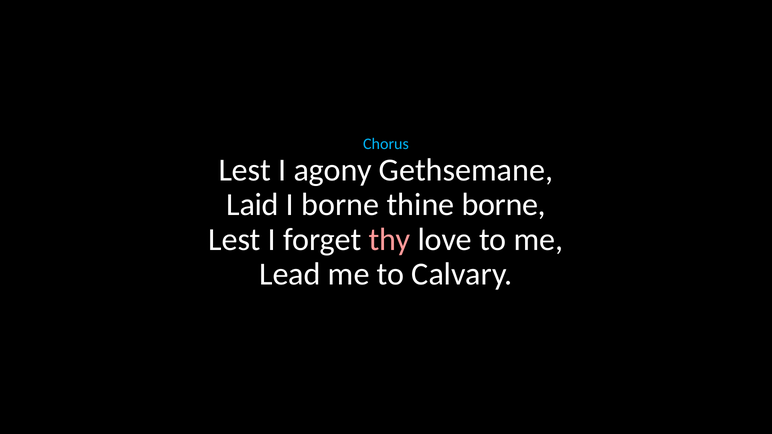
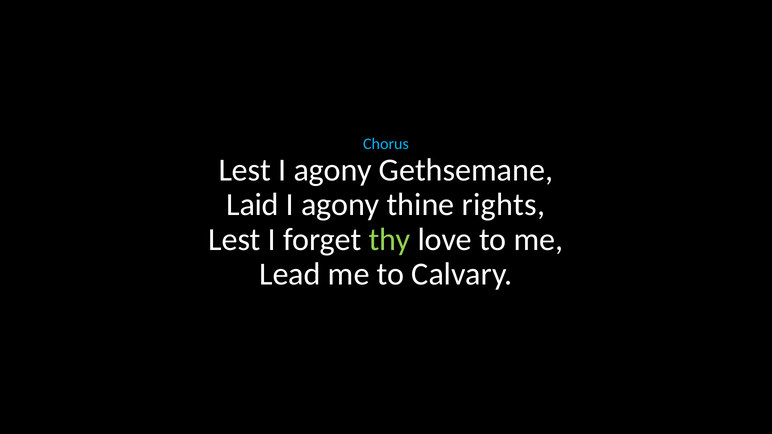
borne at (340, 205): borne -> agony
thine borne: borne -> rights
thy colour: pink -> light green
